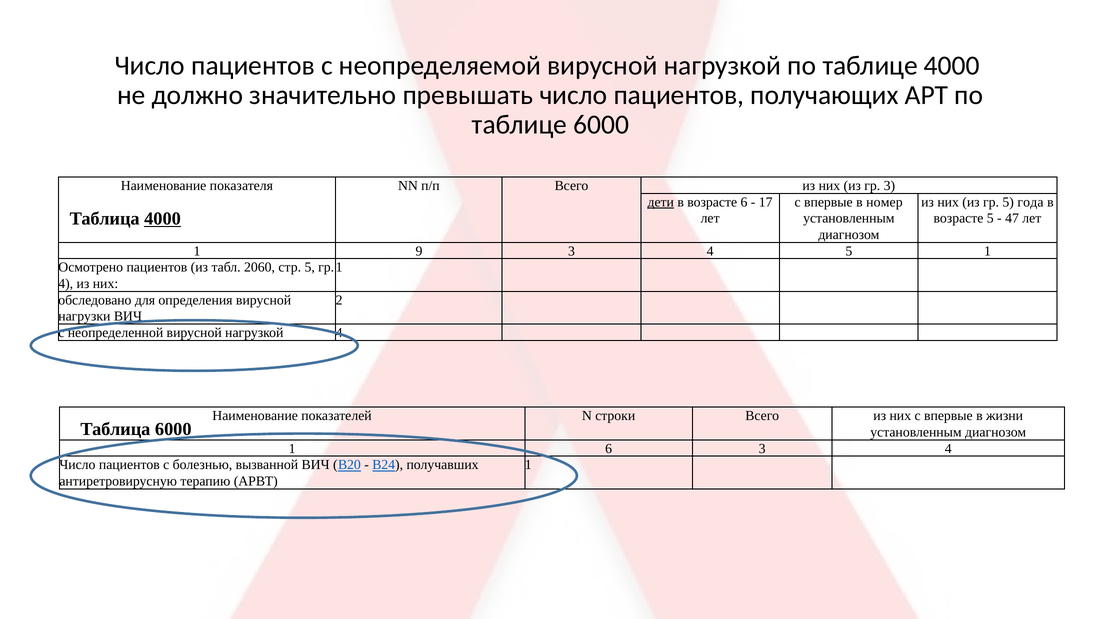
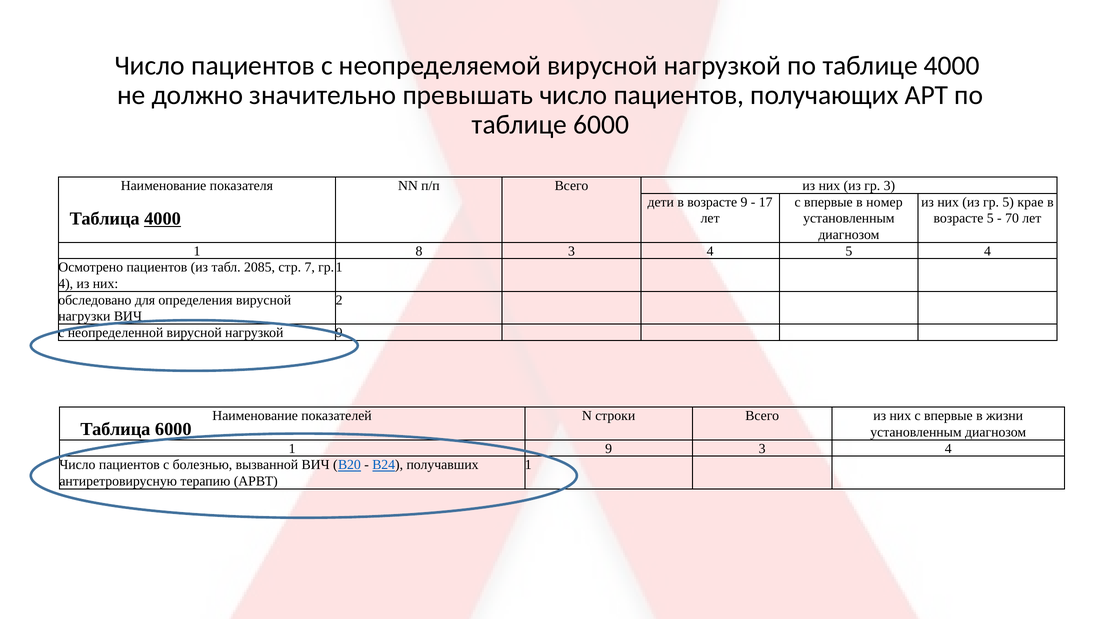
дети underline: present -> none
возрасте 6: 6 -> 9
года: года -> крае
47: 47 -> 70
9: 9 -> 8
5 1: 1 -> 4
2060: 2060 -> 2085
стр 5: 5 -> 7
нагрузкой 4: 4 -> 9
1 6: 6 -> 9
